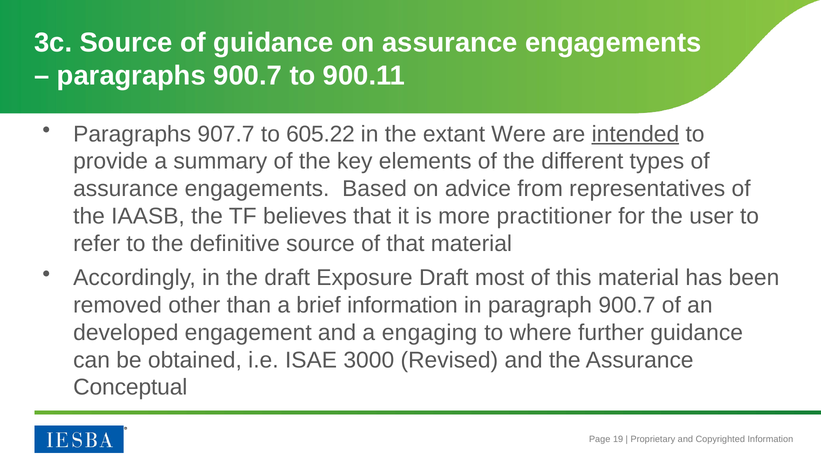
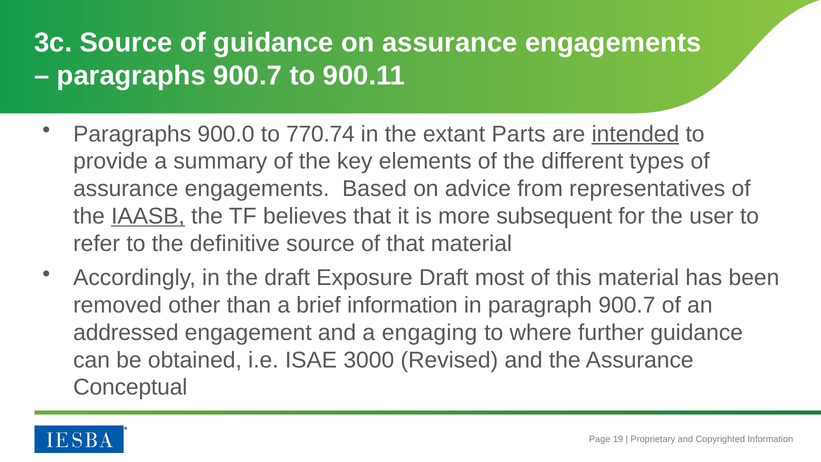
907.7: 907.7 -> 900.0
605.22: 605.22 -> 770.74
Were: Were -> Parts
IAASB underline: none -> present
practitioner: practitioner -> subsequent
developed: developed -> addressed
